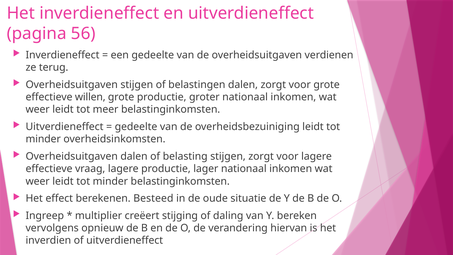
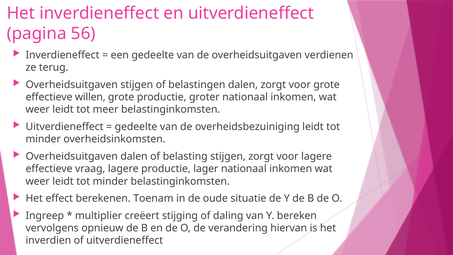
Besteed: Besteed -> Toenam
